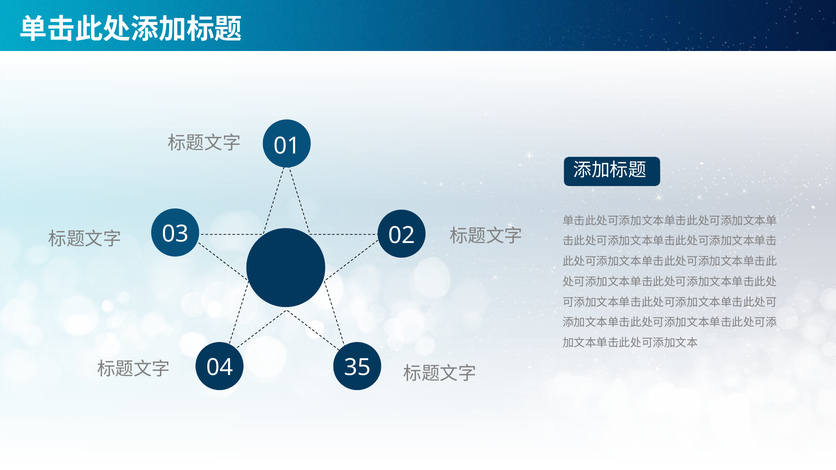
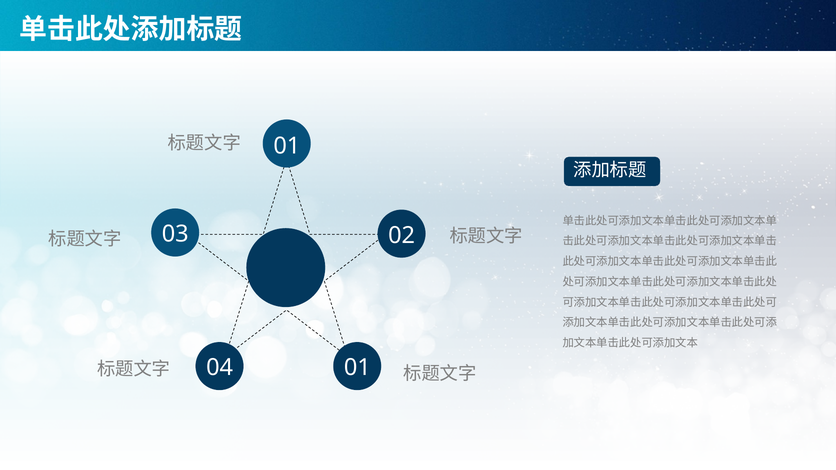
04 35: 35 -> 01
